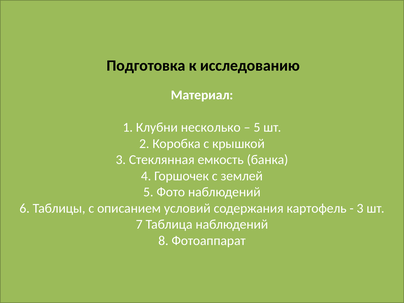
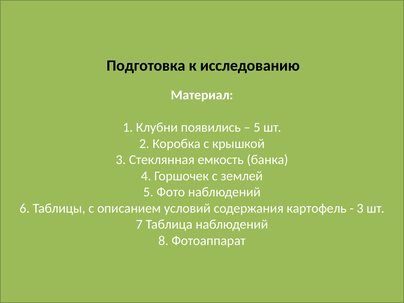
несколько: несколько -> появились
